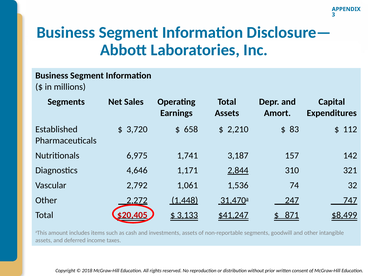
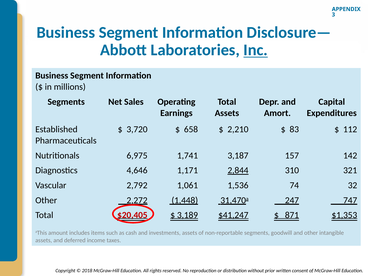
Inc underline: none -> present
3,133: 3,133 -> 3,189
$8,499: $8,499 -> $1,353
